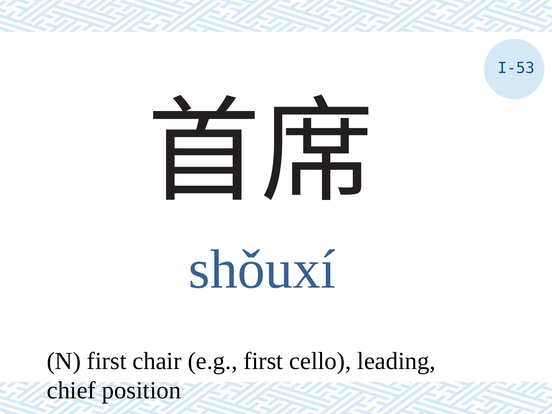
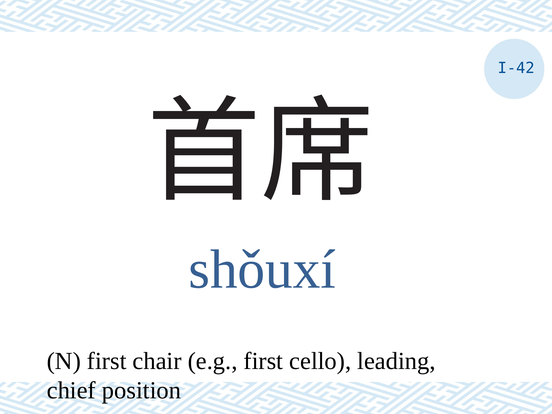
I-53: I-53 -> I-42
